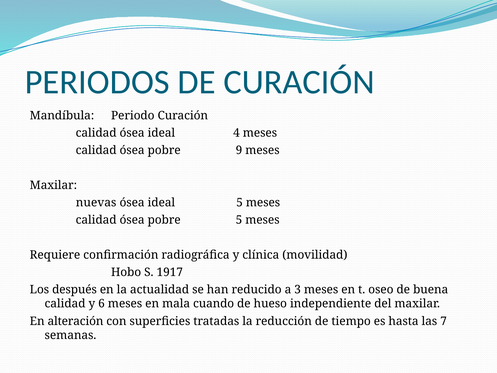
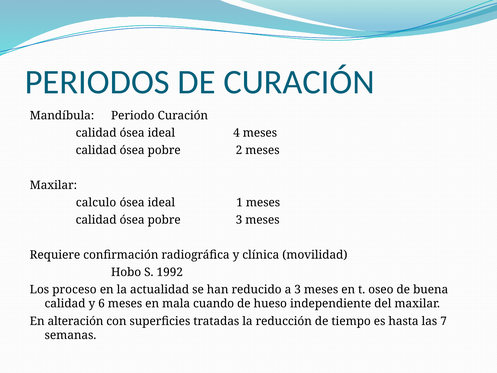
9: 9 -> 2
nuevas: nuevas -> calculo
ideal 5: 5 -> 1
pobre 5: 5 -> 3
1917: 1917 -> 1992
después: después -> proceso
